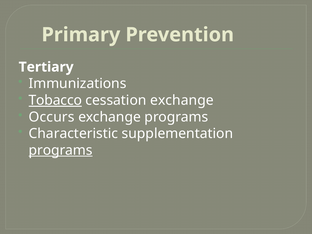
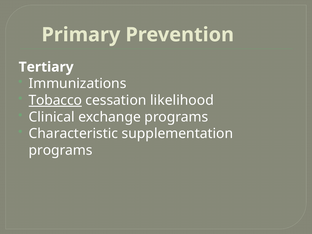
cessation exchange: exchange -> likelihood
Occurs: Occurs -> Clinical
programs at (61, 150) underline: present -> none
